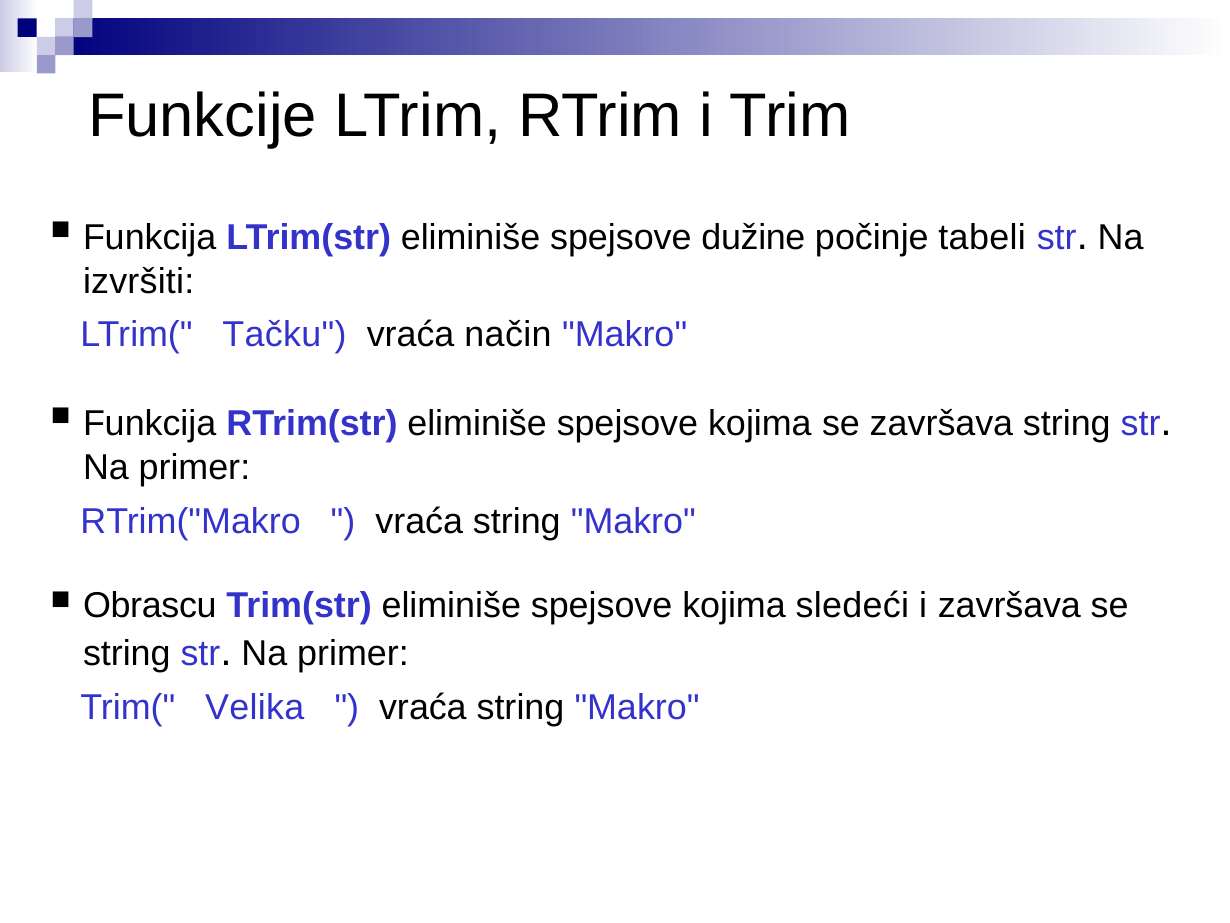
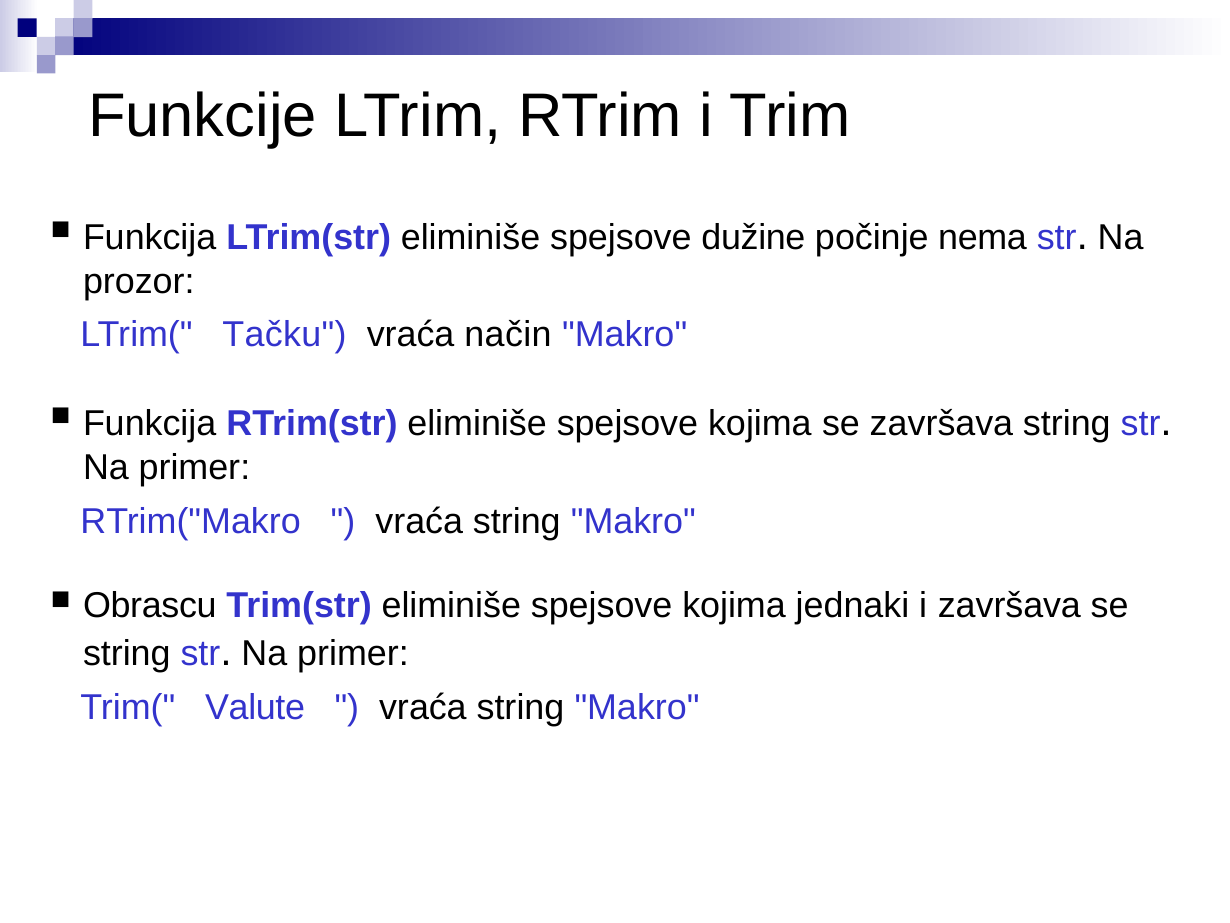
tabeli: tabeli -> nema
izvršiti: izvršiti -> prozor
sledeći: sledeći -> jednaki
Velika: Velika -> Valute
